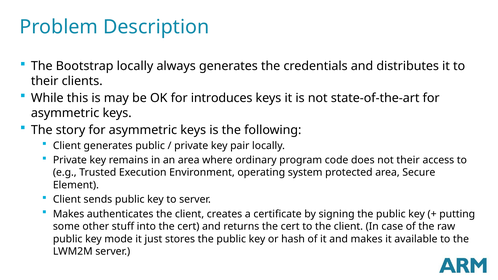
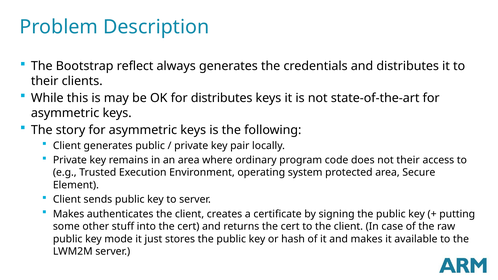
Bootstrap locally: locally -> reflect
for introduces: introduces -> distributes
